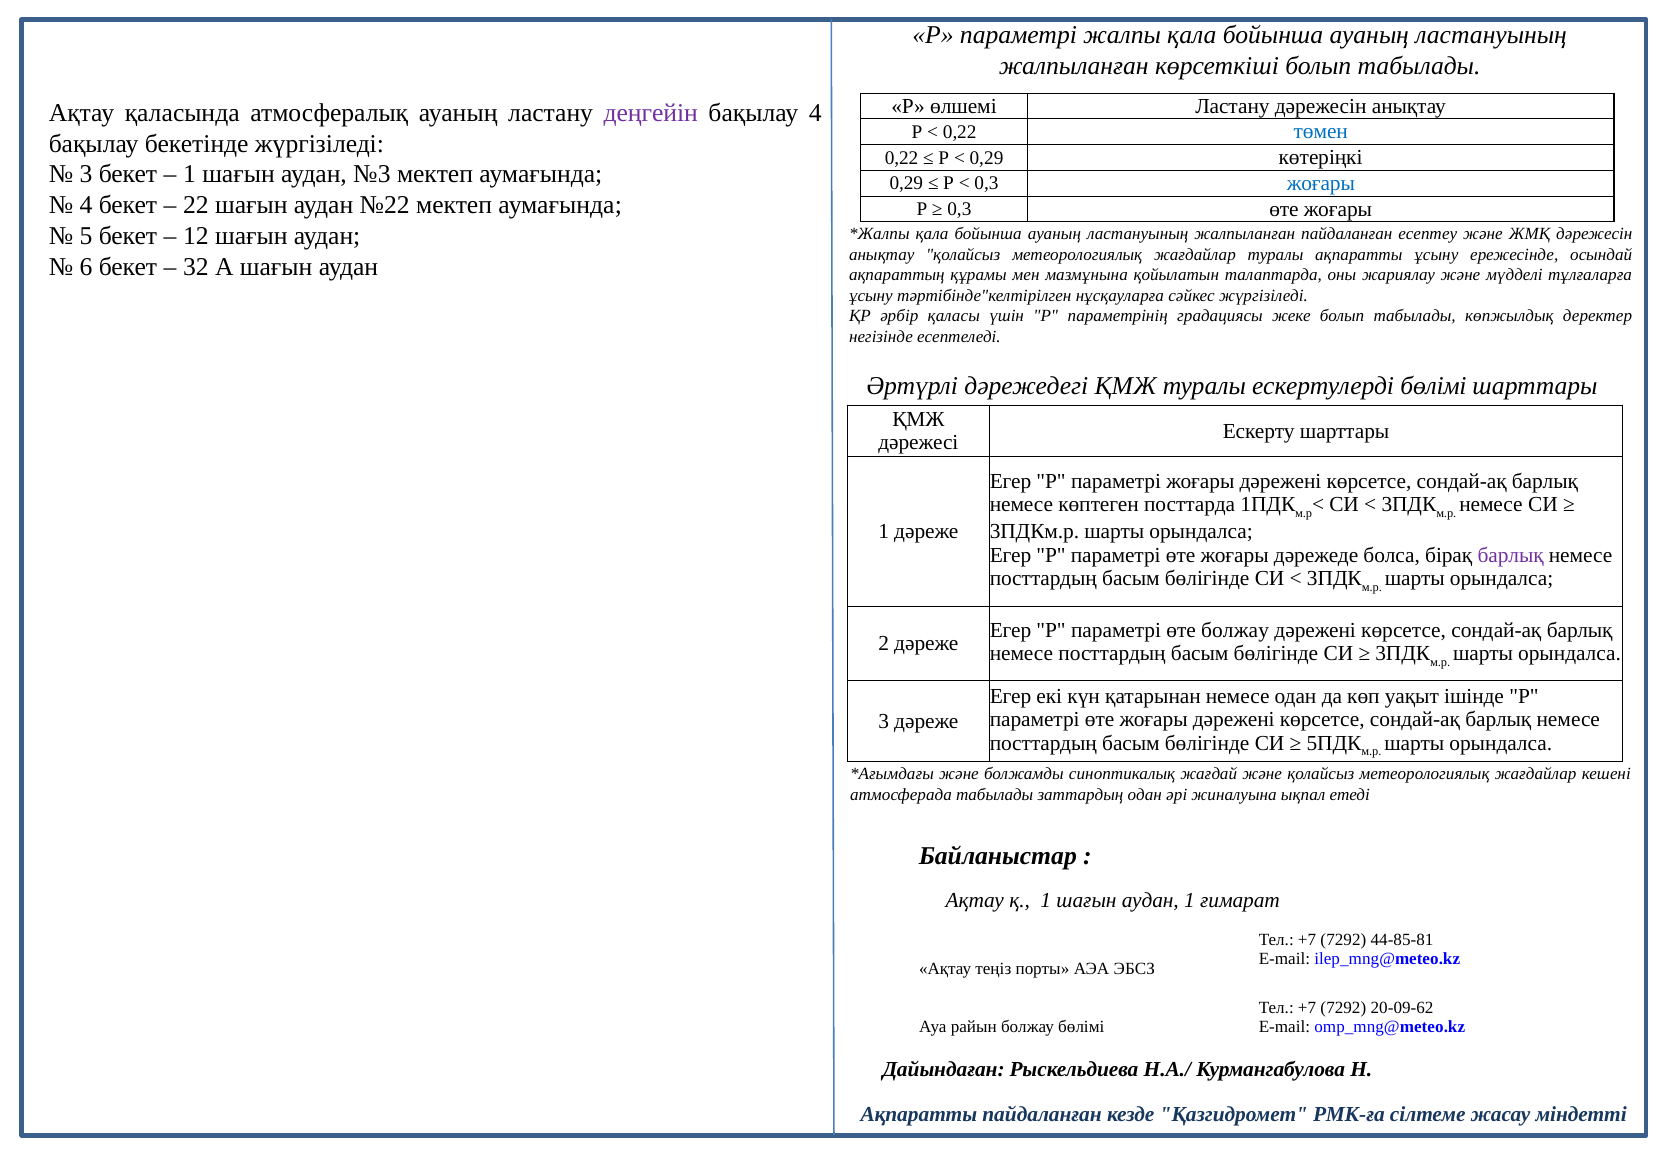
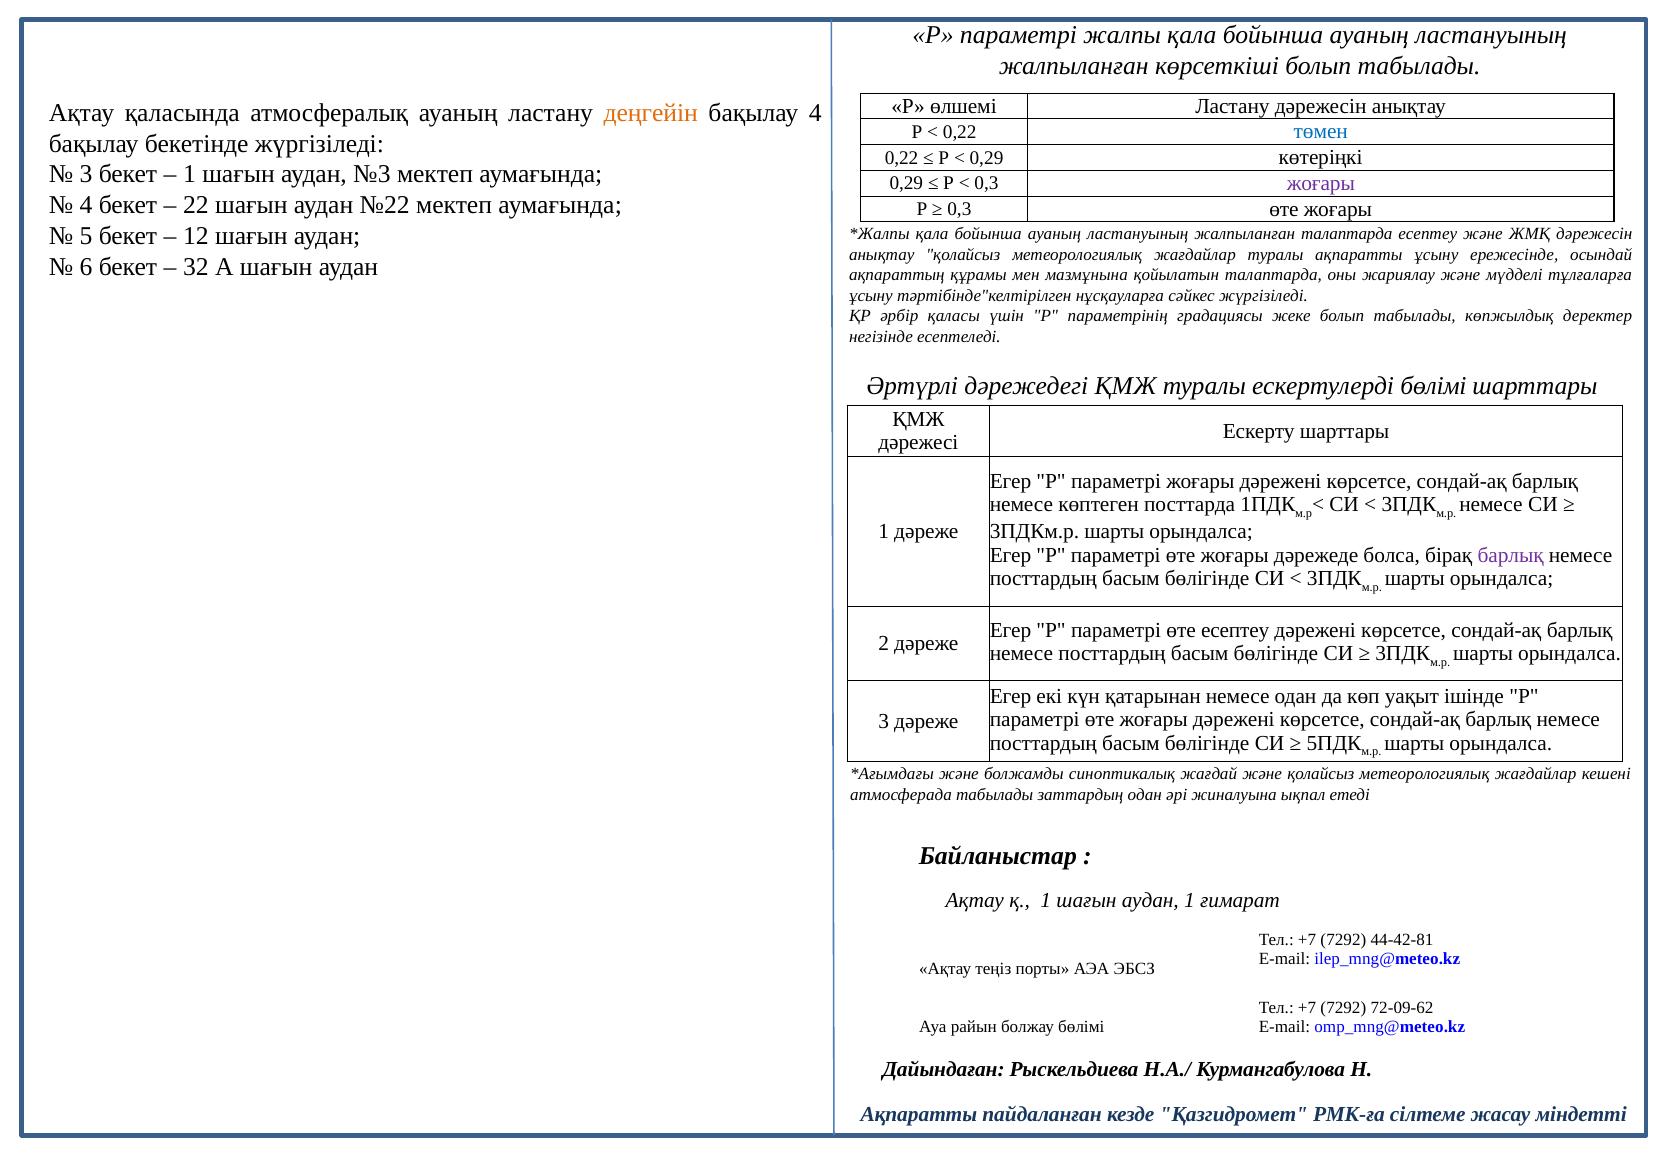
деңгейін colour: purple -> orange
жоғары at (1321, 183) colour: blue -> purple
жалпыланған пайдаланған: пайдаланған -> талаптарда
өте болжау: болжау -> есептеу
44-85-81: 44-85-81 -> 44-42-81
20-09-62: 20-09-62 -> 72-09-62
